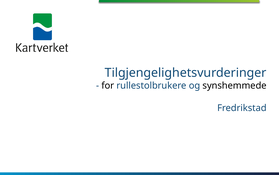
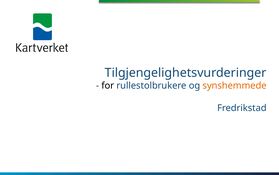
synshemmede colour: black -> orange
